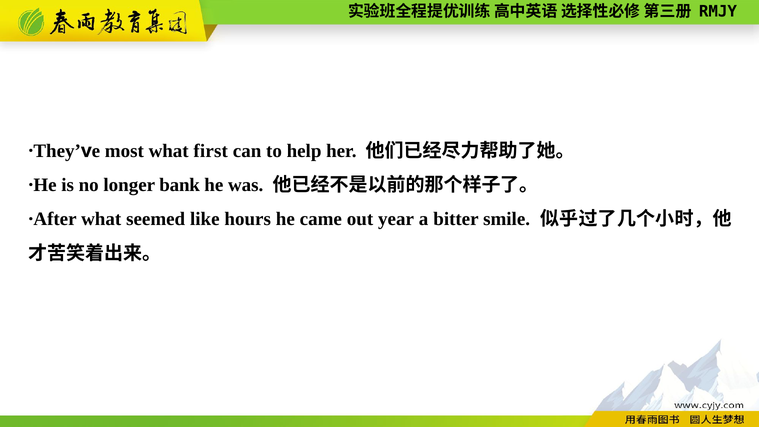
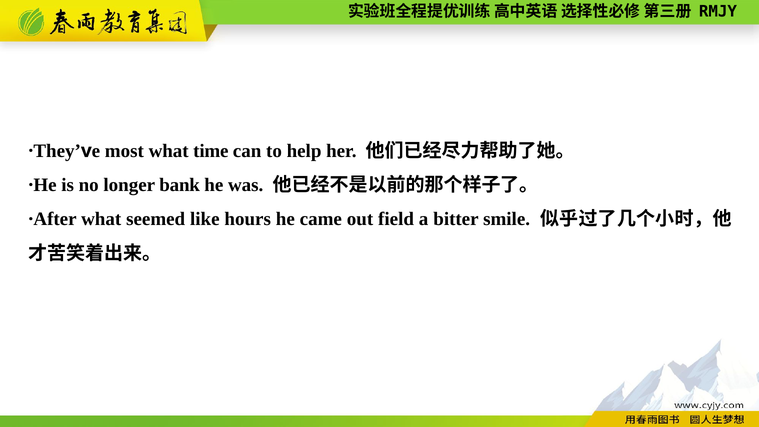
first: first -> time
year: year -> field
